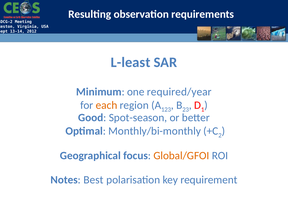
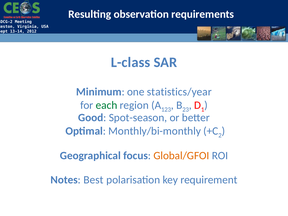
L-least: L-least -> L-class
required/year: required/year -> statistics/year
each colour: orange -> green
